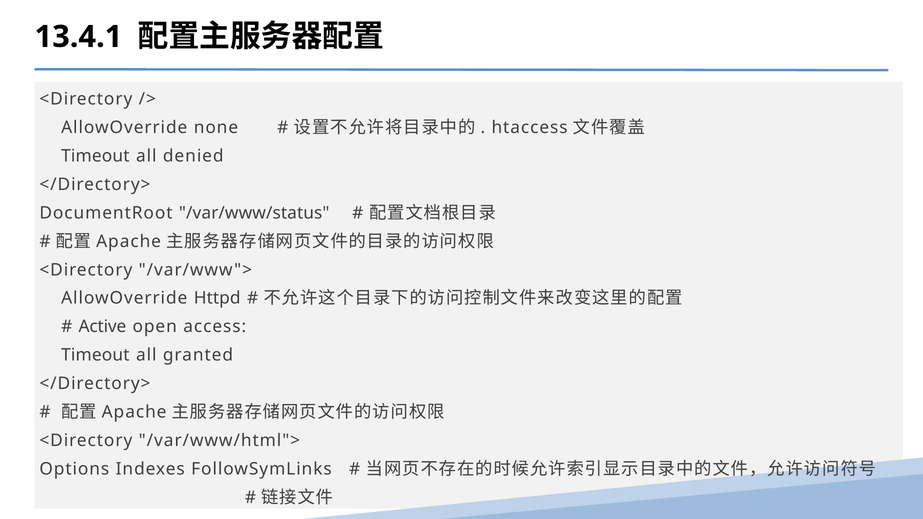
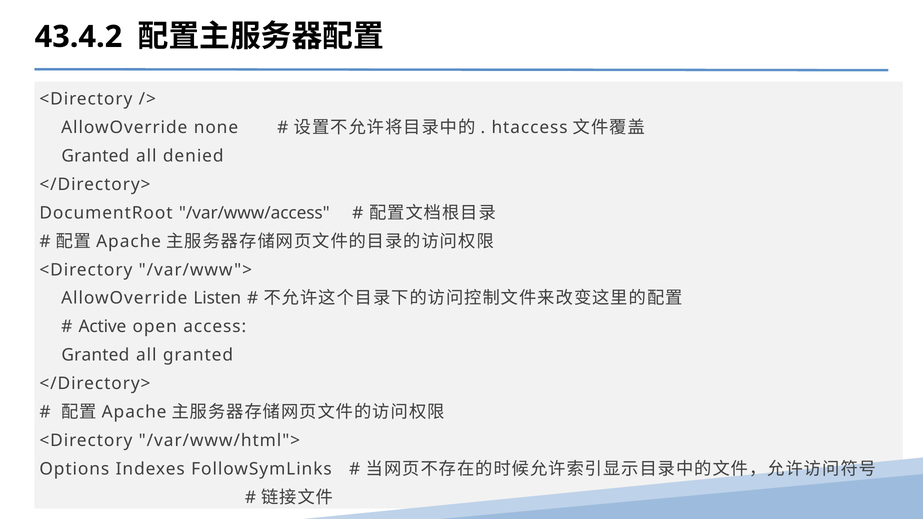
13.4.1: 13.4.1 -> 43.4.2
Timeout at (95, 156): Timeout -> Granted
/var/www/status: /var/www/status -> /var/www/access
Httpd: Httpd -> Listen
Timeout at (95, 355): Timeout -> Granted
